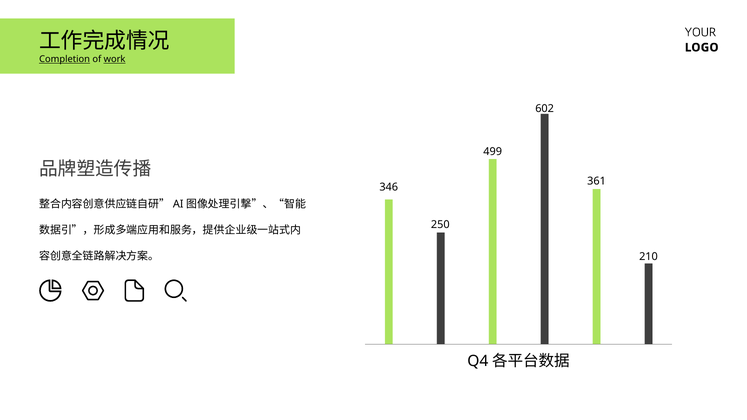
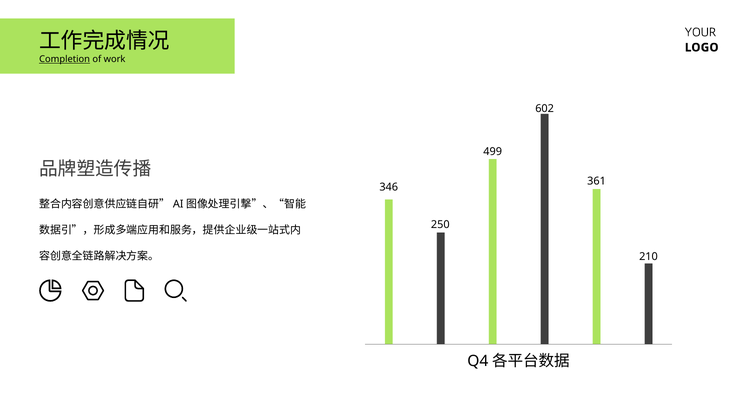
work underline: present -> none
